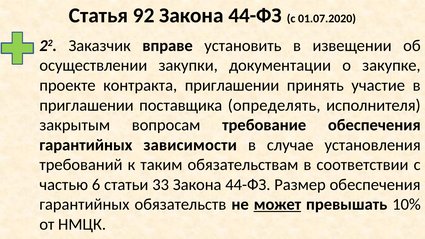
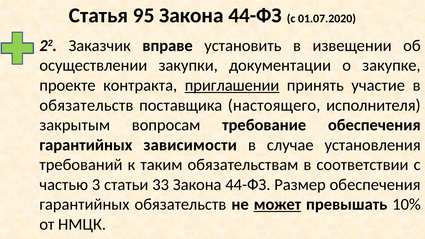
92: 92 -> 95
приглашении at (232, 85) underline: none -> present
приглашении at (87, 105): приглашении -> обязательств
определять: определять -> настоящего
6: 6 -> 3
